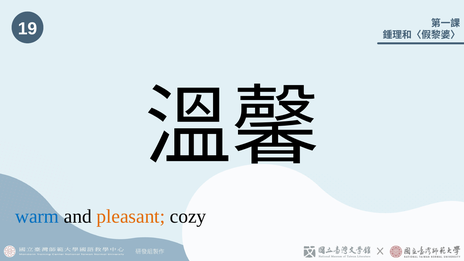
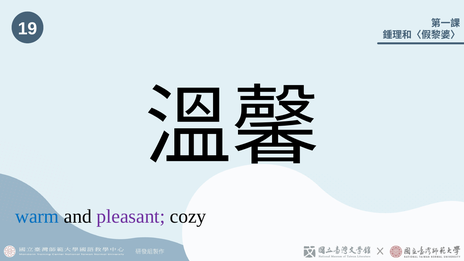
pleasant colour: orange -> purple
